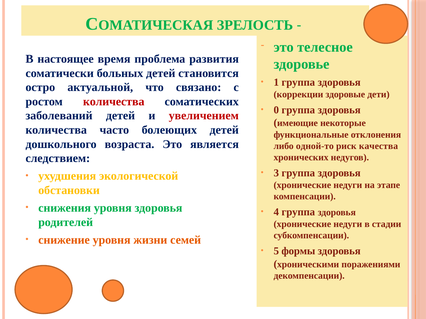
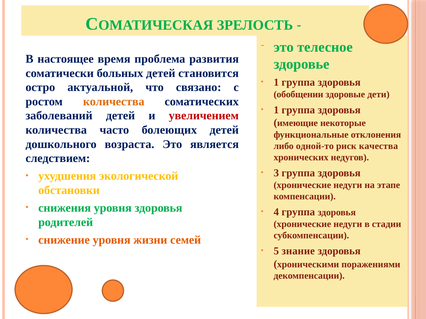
коррекции: коррекции -> обобщении
количества at (114, 102) colour: red -> orange
0 at (276, 110): 0 -> 1
формы: формы -> знание
